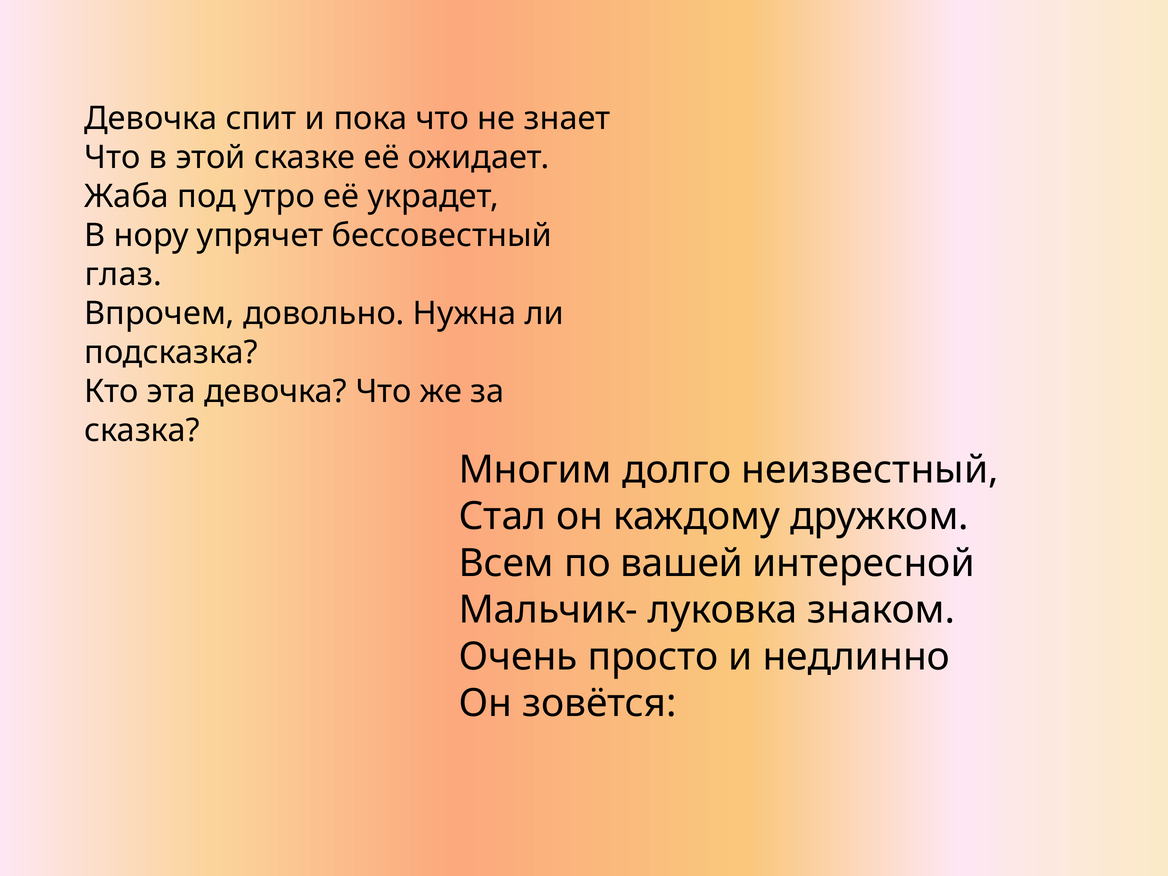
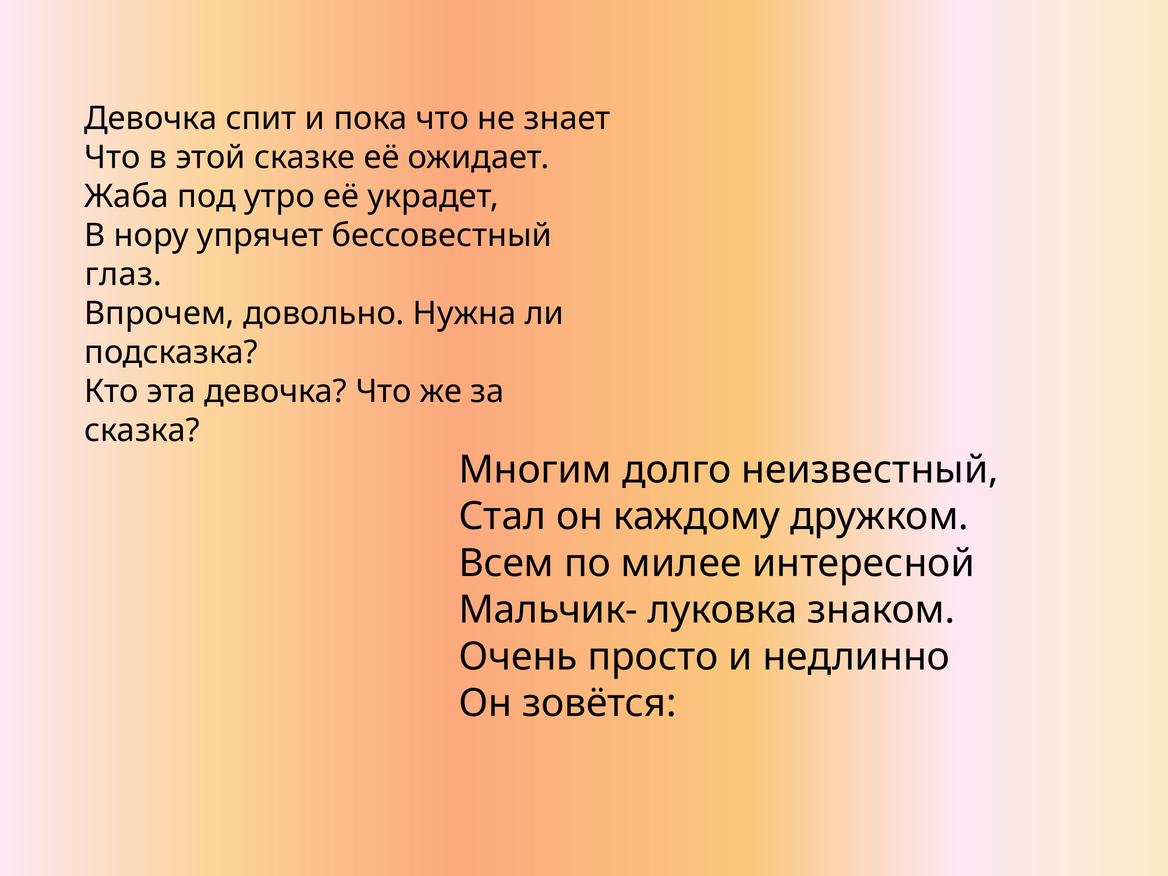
вашей: вашей -> милее
